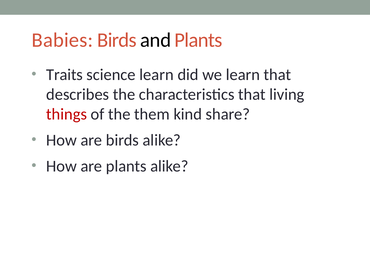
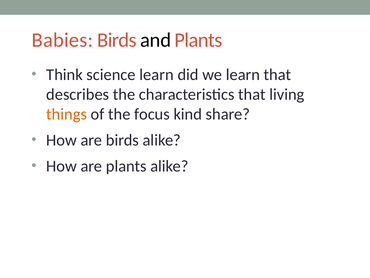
Traits: Traits -> Think
things colour: red -> orange
them: them -> focus
